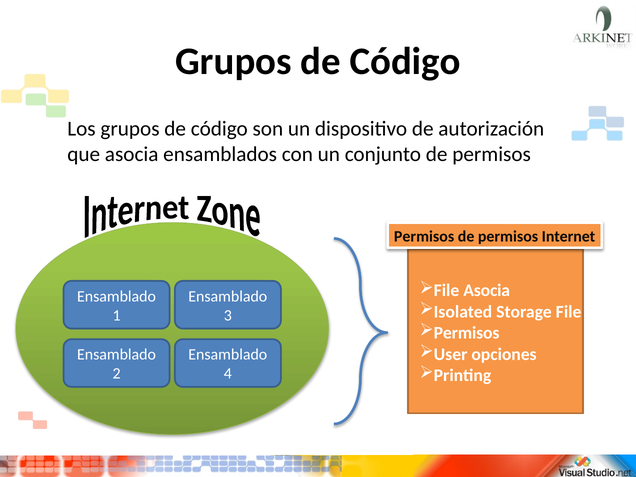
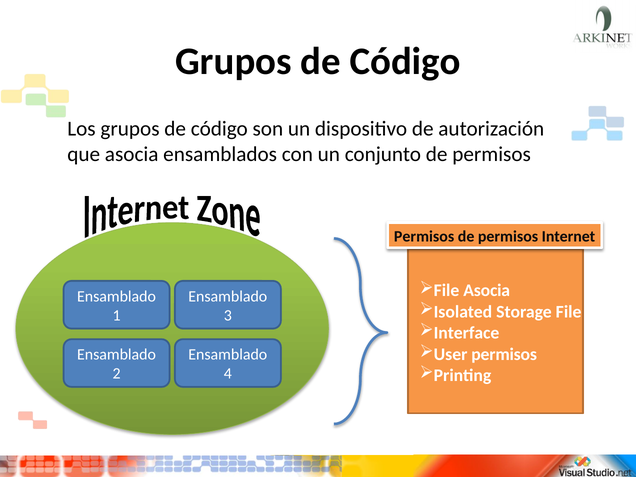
Permisos at (467, 333): Permisos -> Interface
User opciones: opciones -> permisos
